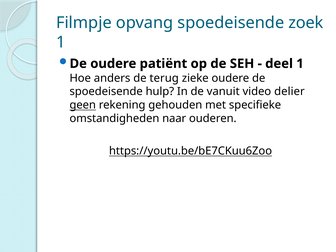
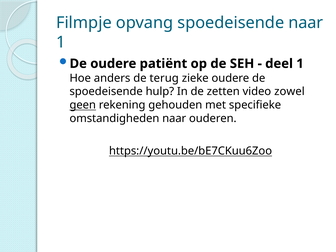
spoedeisende zoek: zoek -> naar
vanuit: vanuit -> zetten
delier: delier -> zowel
